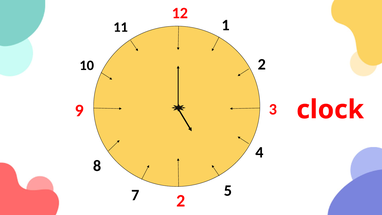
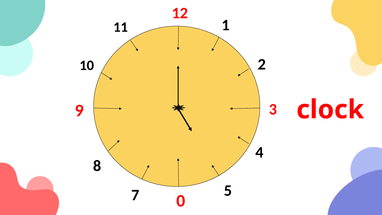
7 2: 2 -> 0
